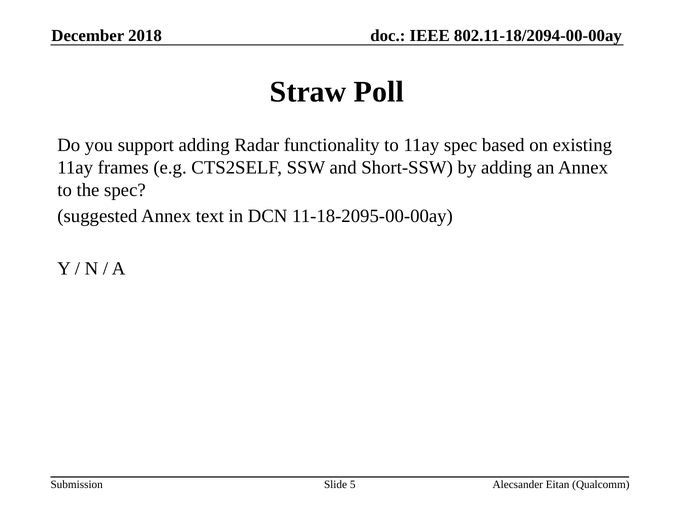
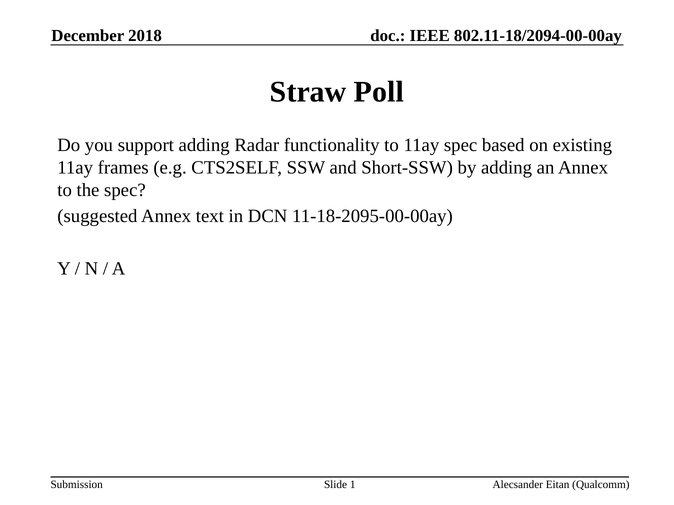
5: 5 -> 1
